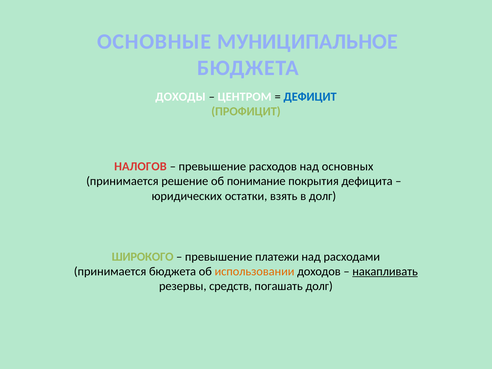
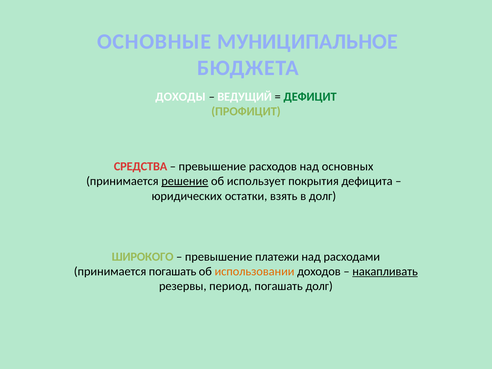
ЦЕНТРОМ: ЦЕНТРОМ -> ВЕДУЩИЙ
ДЕФИЦИТ colour: blue -> green
НАЛОГОВ: НАЛОГОВ -> СРЕДСТВА
решение underline: none -> present
понимание: понимание -> использует
принимается бюджета: бюджета -> погашать
средств: средств -> период
